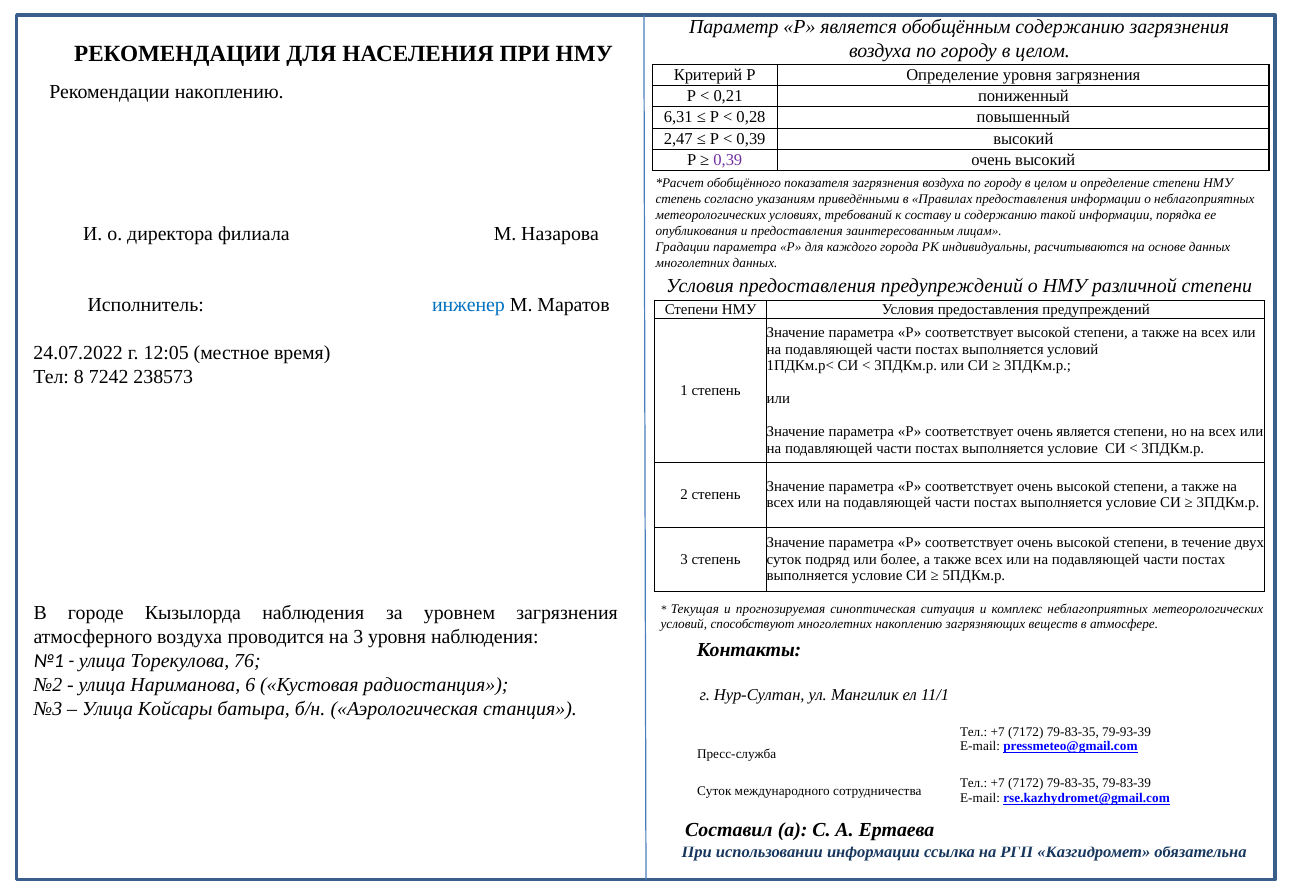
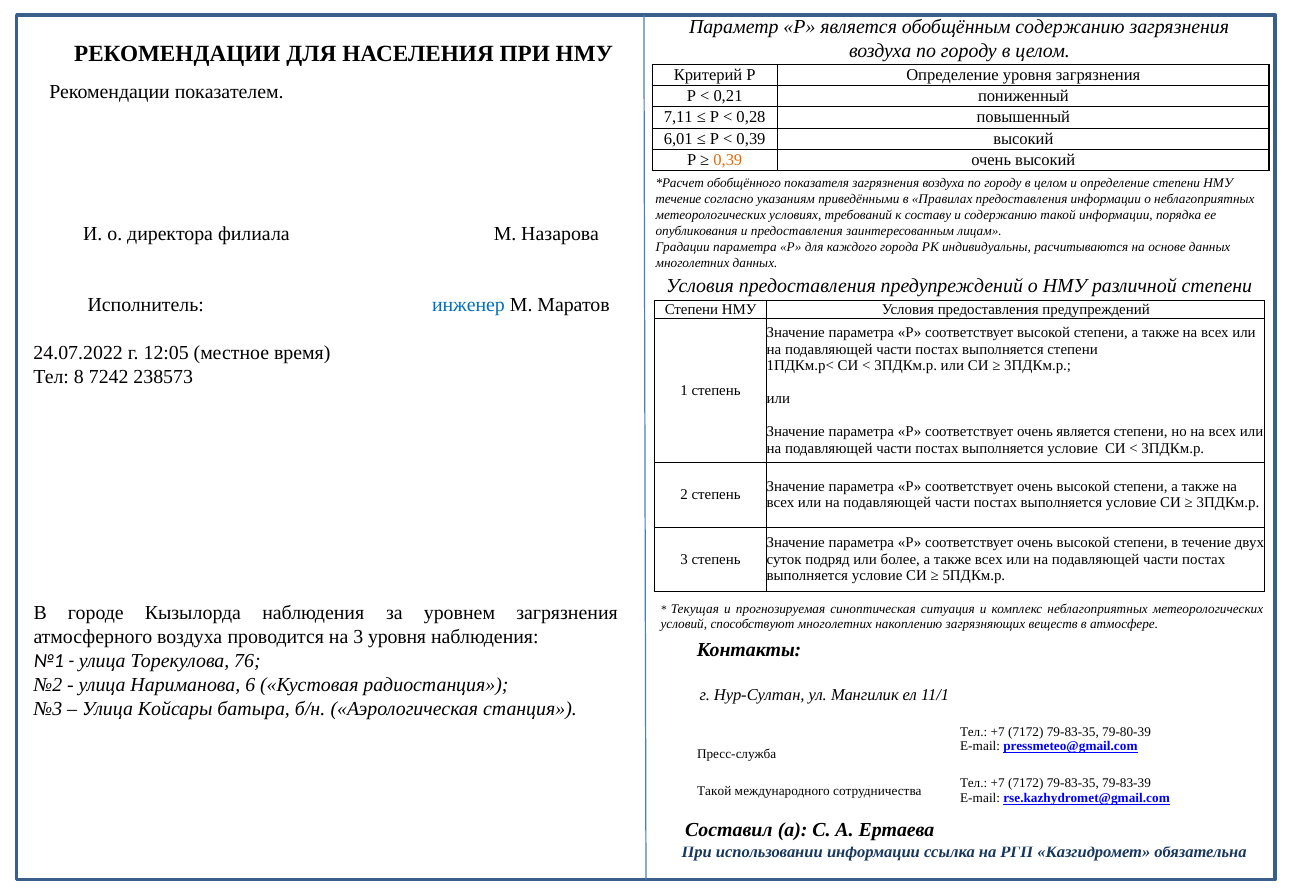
Рекомендации накоплению: накоплению -> показателем
6,31: 6,31 -> 7,11
2,47: 2,47 -> 6,01
0,39 at (728, 160) colour: purple -> orange
степень at (678, 199): степень -> течение
выполняется условий: условий -> степени
79-93-39: 79-93-39 -> 79-80-39
Суток at (714, 790): Суток -> Такой
